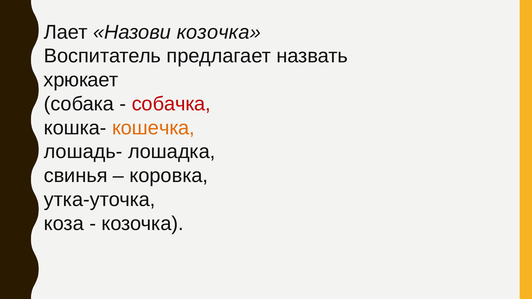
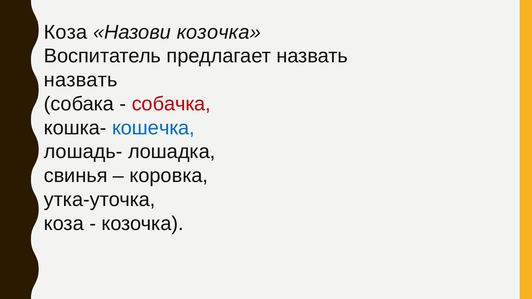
Лает at (66, 32): Лает -> Коза
хрюкает at (81, 80): хрюкает -> назвать
кошечка colour: orange -> blue
